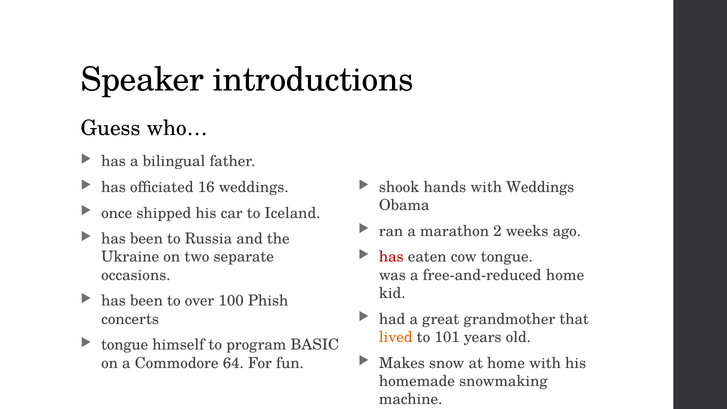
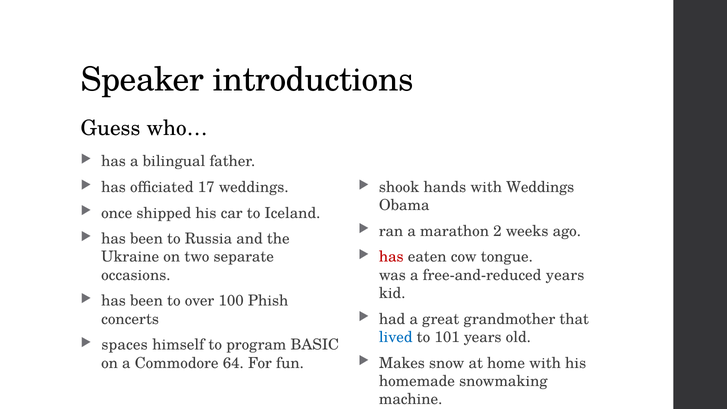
16: 16 -> 17
free-and-reduced home: home -> years
lived colour: orange -> blue
tongue at (125, 345): tongue -> spaces
